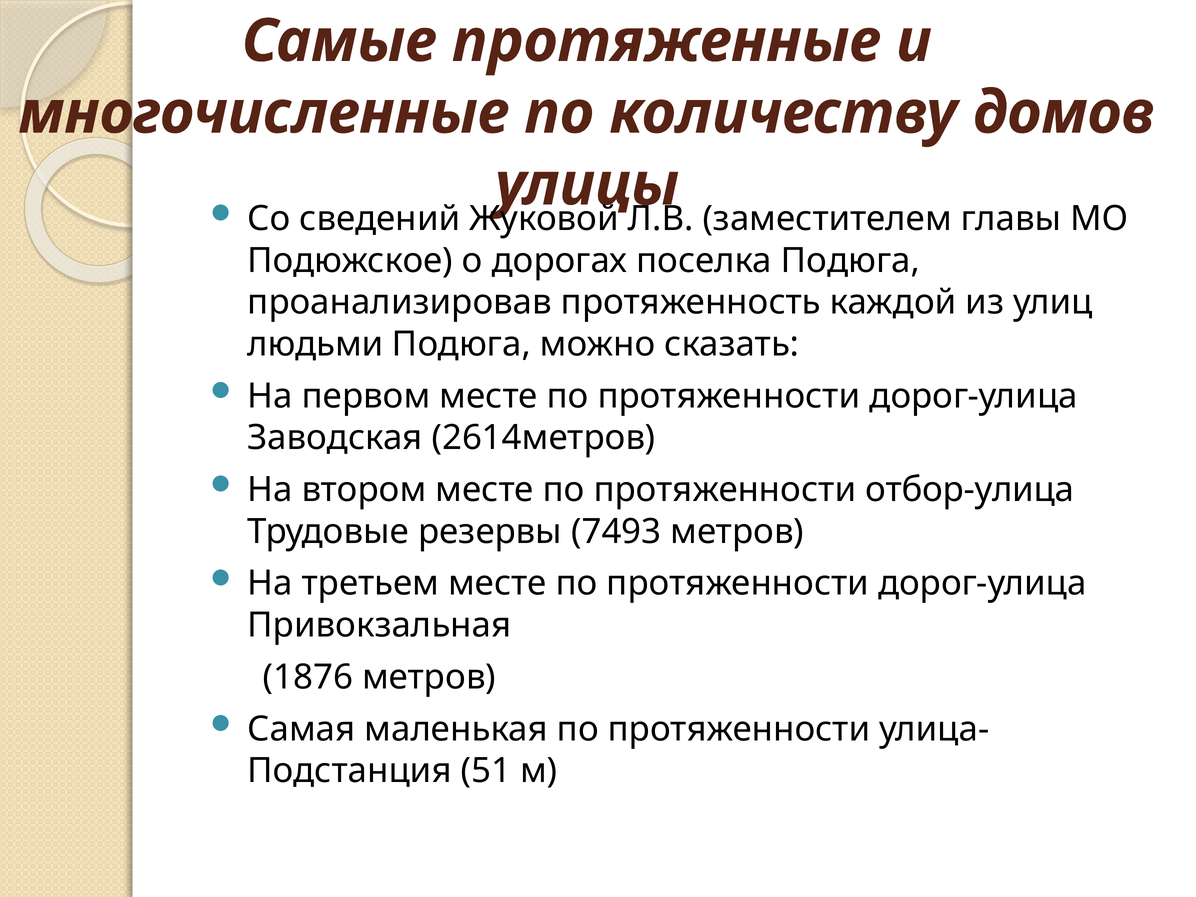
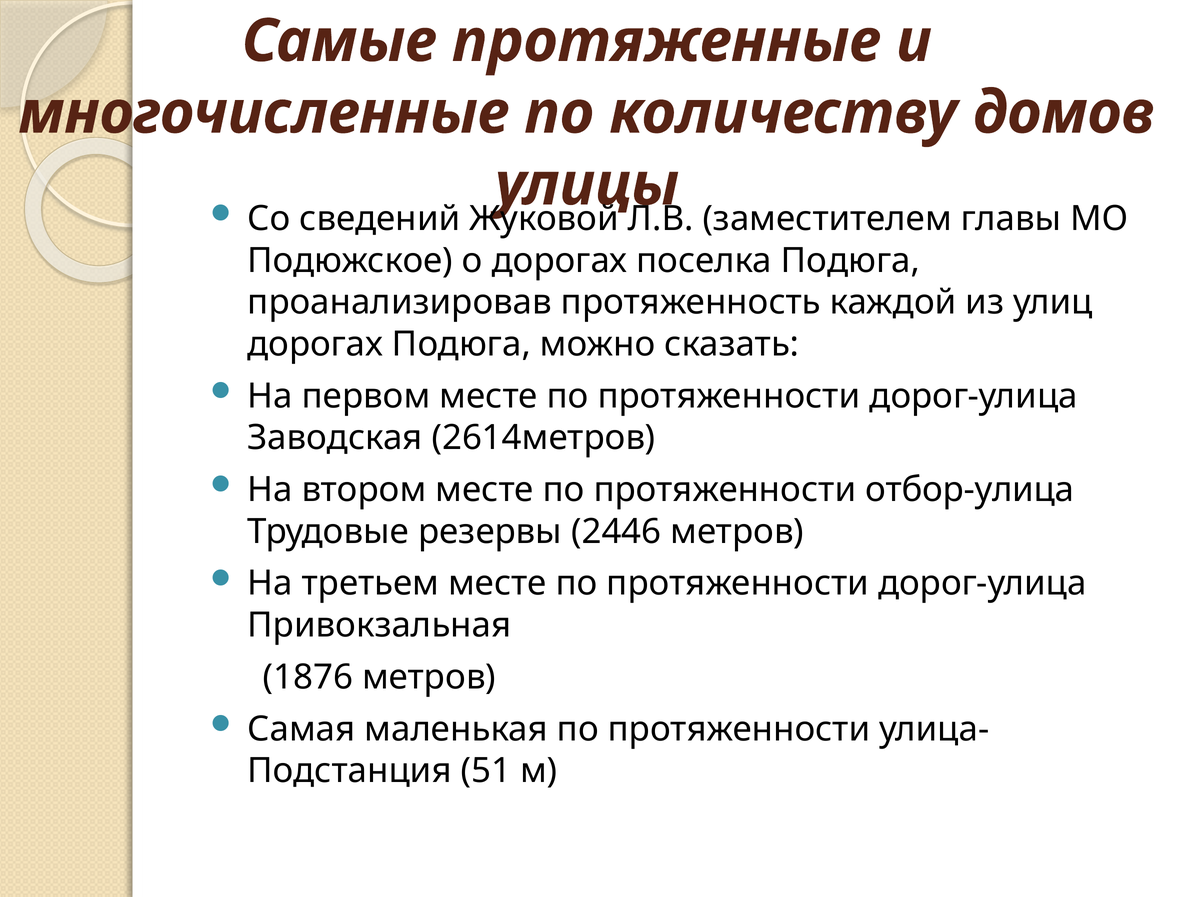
людьми at (315, 344): людьми -> дорогах
7493: 7493 -> 2446
